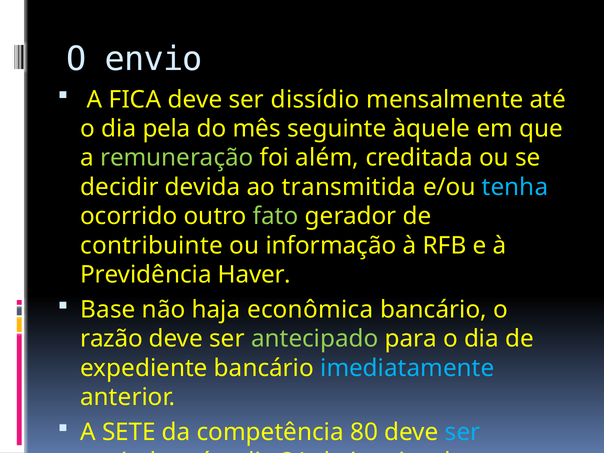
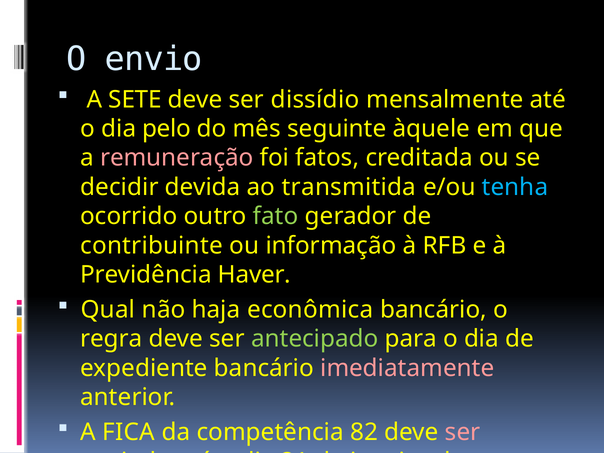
FICA: FICA -> SETE
pela: pela -> pelo
remuneração colour: light green -> pink
além: além -> fatos
Base: Base -> Qual
razão: razão -> regra
imediatamente colour: light blue -> pink
SETE: SETE -> FICA
80: 80 -> 82
ser at (463, 432) colour: light blue -> pink
